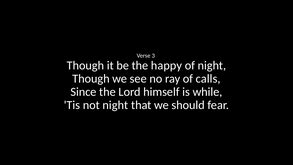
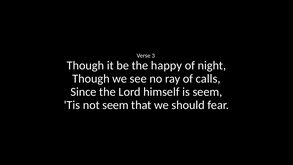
is while: while -> seem
not night: night -> seem
